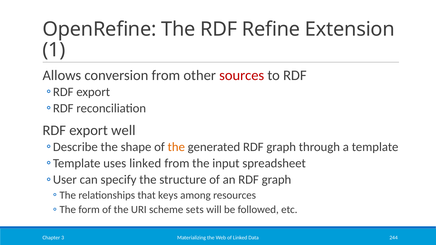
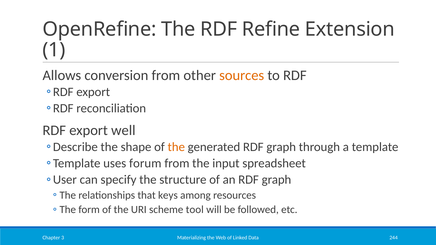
sources colour: red -> orange
uses linked: linked -> forum
sets: sets -> tool
